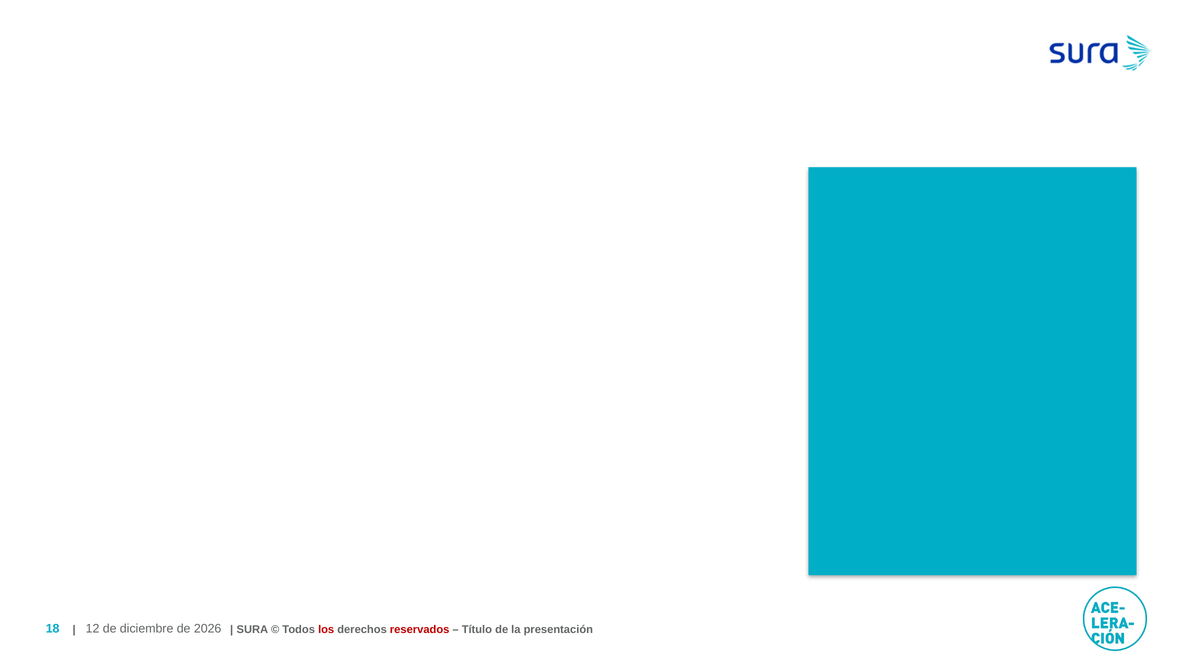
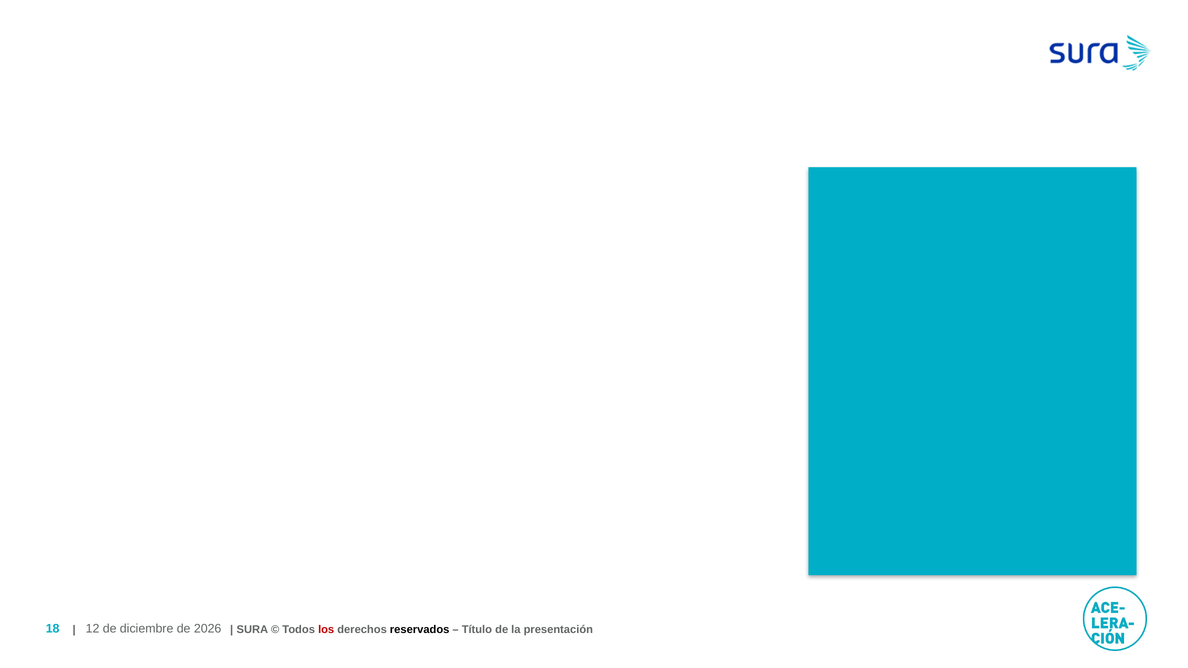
reservados colour: red -> black
